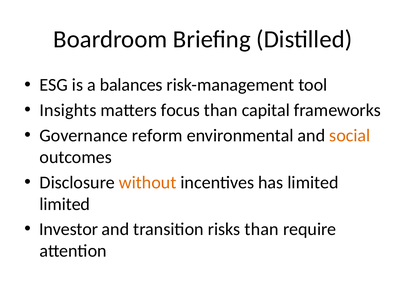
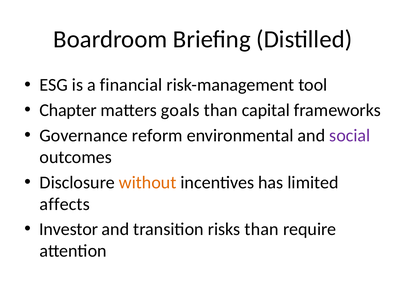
balances: balances -> financial
Insights: Insights -> Chapter
focus: focus -> goals
social colour: orange -> purple
limited at (65, 204): limited -> affects
